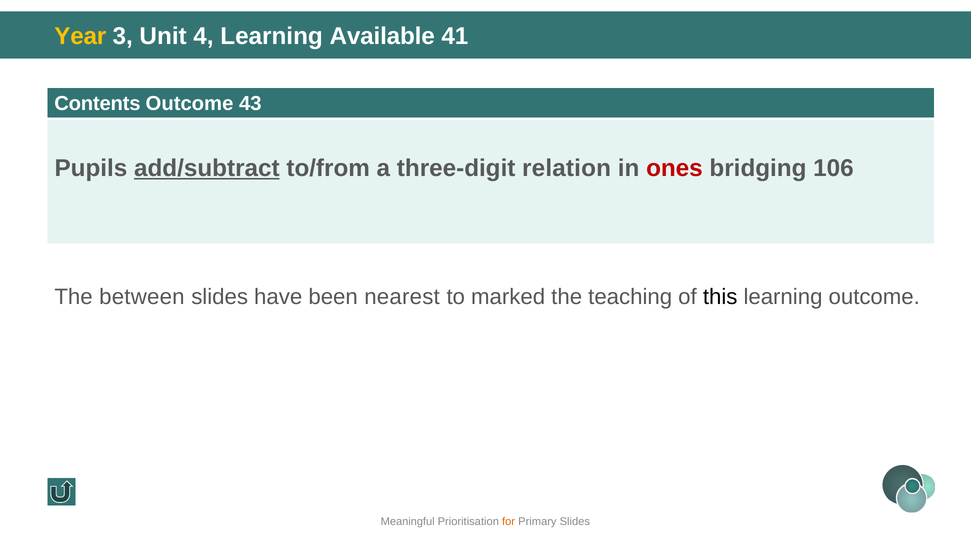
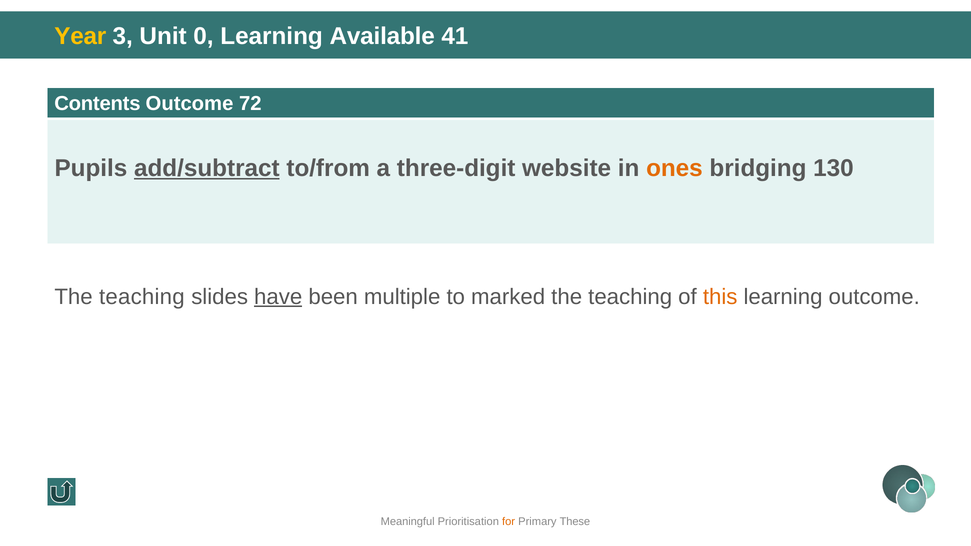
4: 4 -> 0
43: 43 -> 72
relation: relation -> website
ones colour: red -> orange
106: 106 -> 130
between at (142, 297): between -> teaching
have underline: none -> present
nearest: nearest -> multiple
this colour: black -> orange
Primary Slides: Slides -> These
